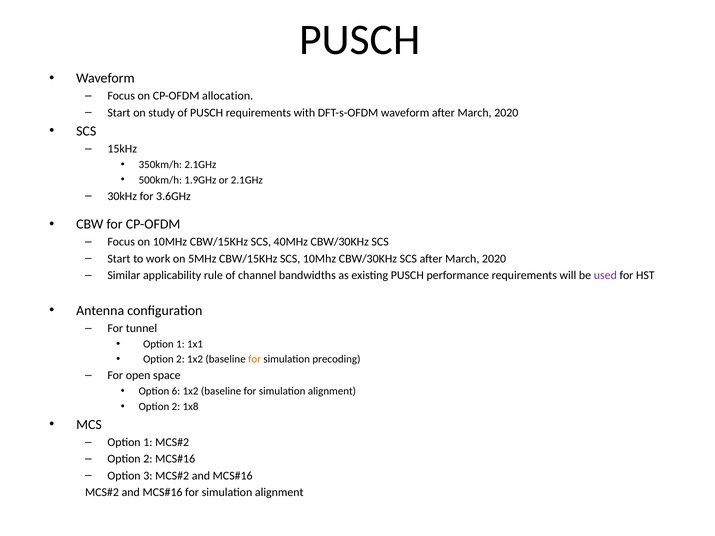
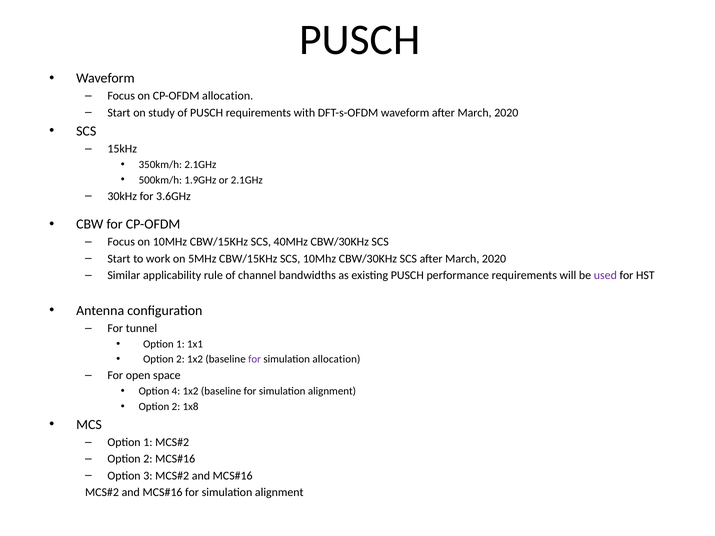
for at (255, 360) colour: orange -> purple
simulation precoding: precoding -> allocation
6: 6 -> 4
